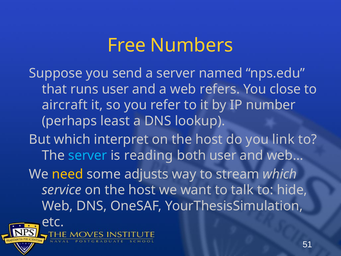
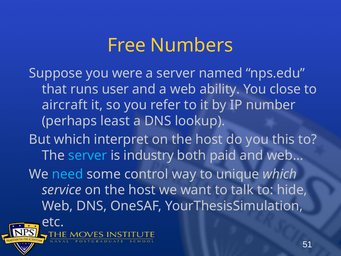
send: send -> were
refers: refers -> ability
link: link -> this
reading: reading -> industry
both user: user -> paid
need colour: yellow -> light blue
adjusts: adjusts -> control
stream: stream -> unique
